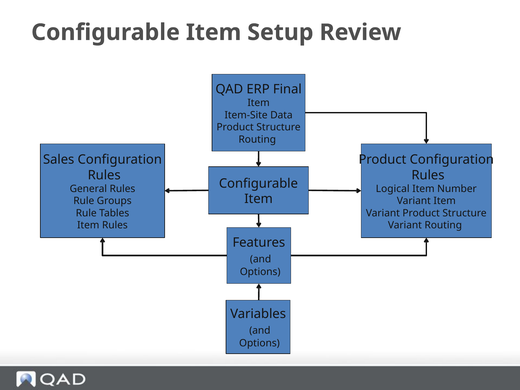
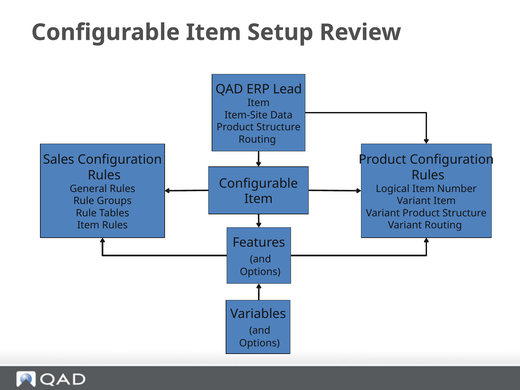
Final: Final -> Lead
